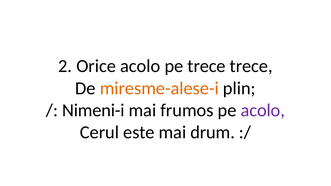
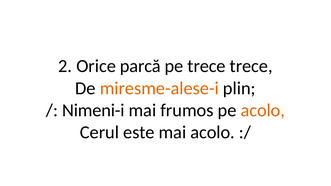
Orice acolo: acolo -> parcă
acolo at (263, 110) colour: purple -> orange
mai drum: drum -> acolo
